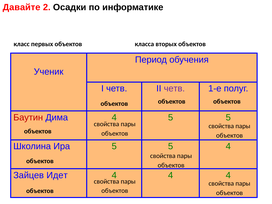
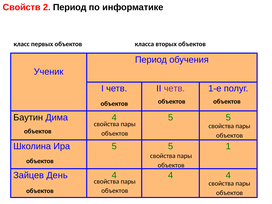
Давайте: Давайте -> Свойств
2 Осадки: Осадки -> Период
Баутин colour: red -> black
5 4: 4 -> 1
Идет: Идет -> День
